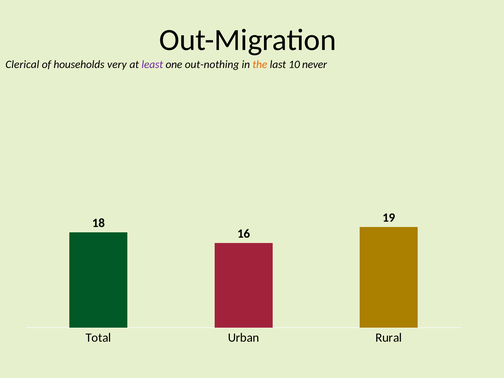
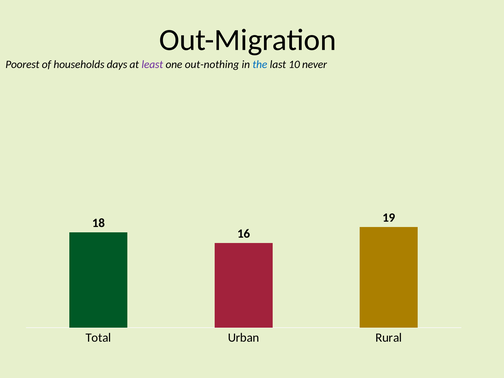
Clerical: Clerical -> Poorest
very: very -> days
the colour: orange -> blue
